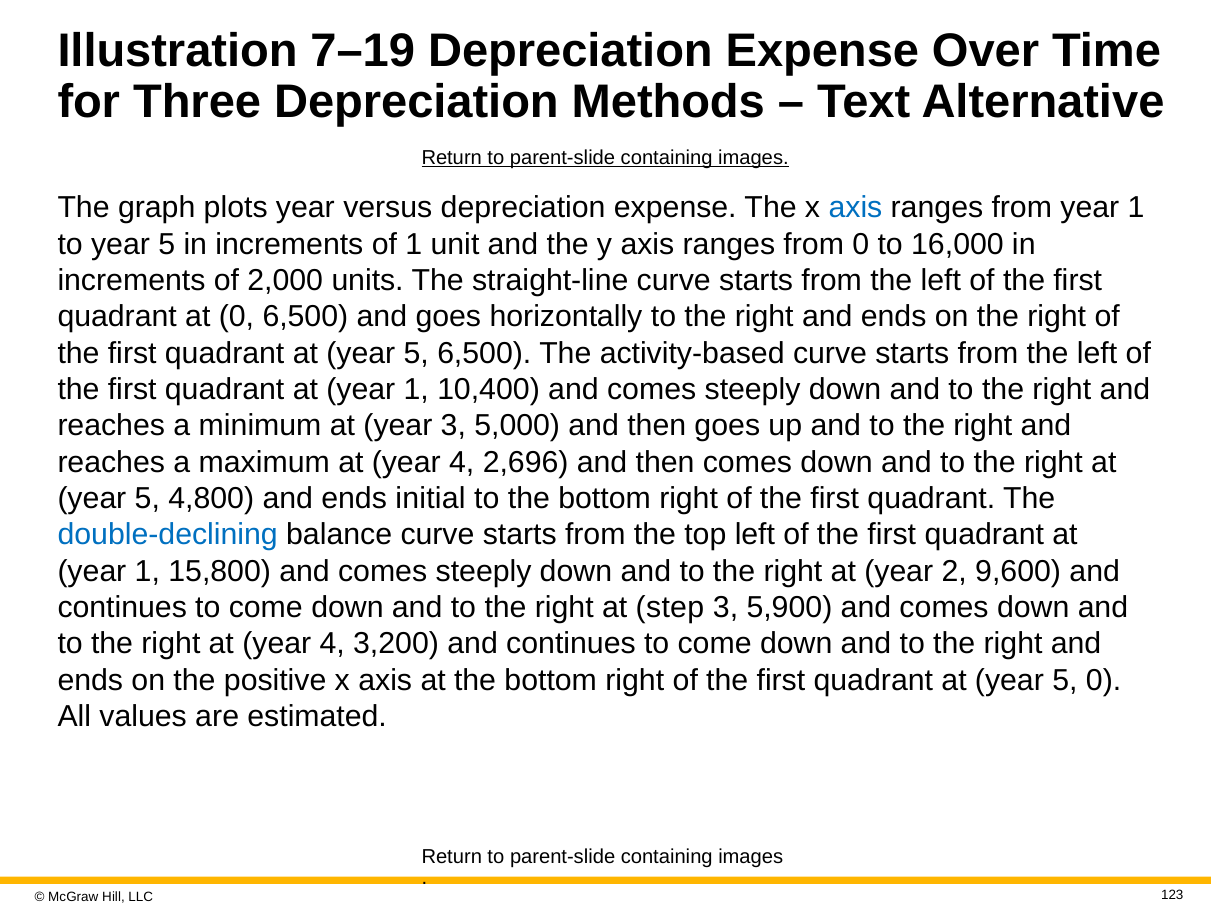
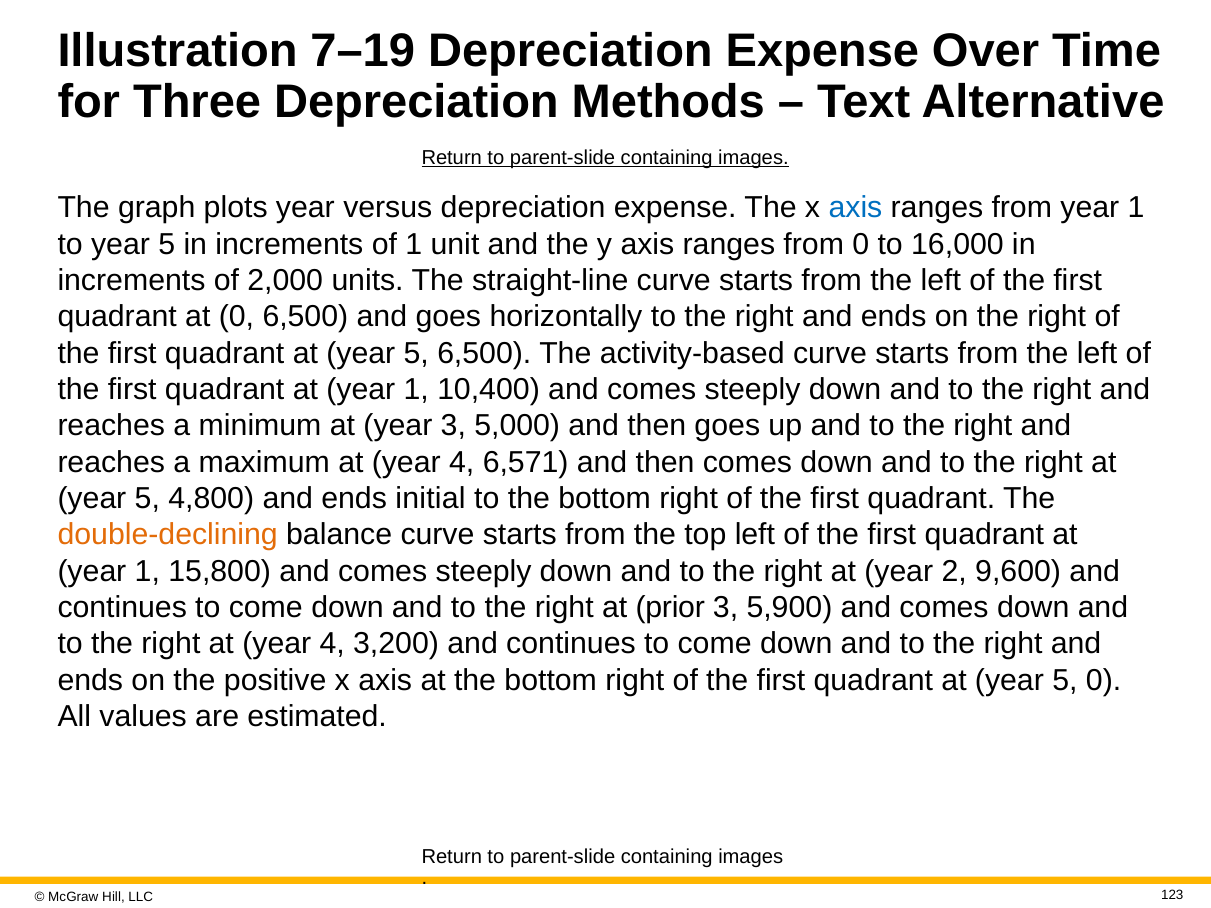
2,696: 2,696 -> 6,571
double-declining colour: blue -> orange
step: step -> prior
